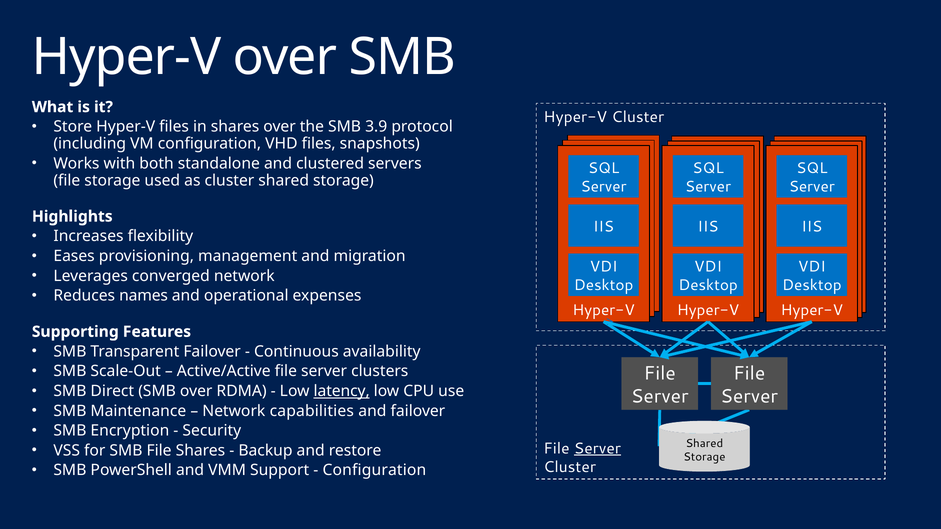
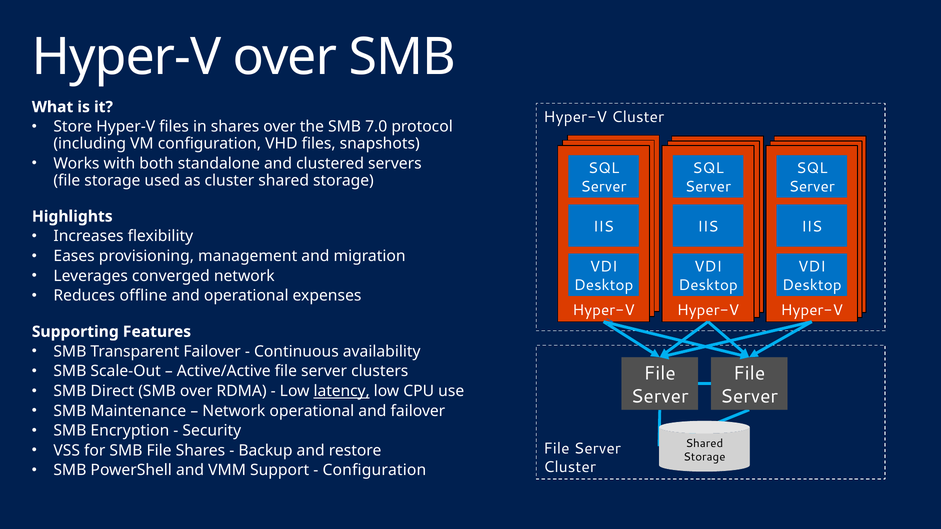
3.9: 3.9 -> 7.0
names: names -> offline
Network capabilities: capabilities -> operational
Server at (597, 449) underline: present -> none
